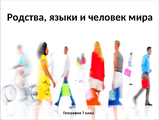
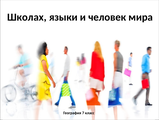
Родства: Родства -> Школах
